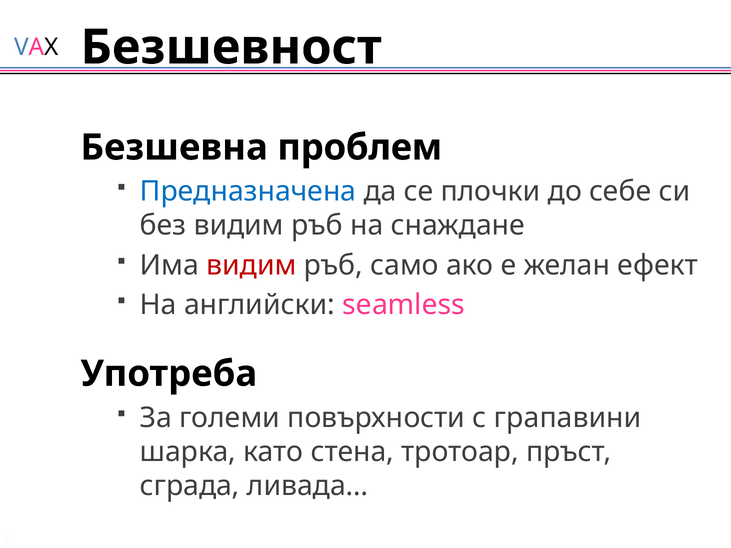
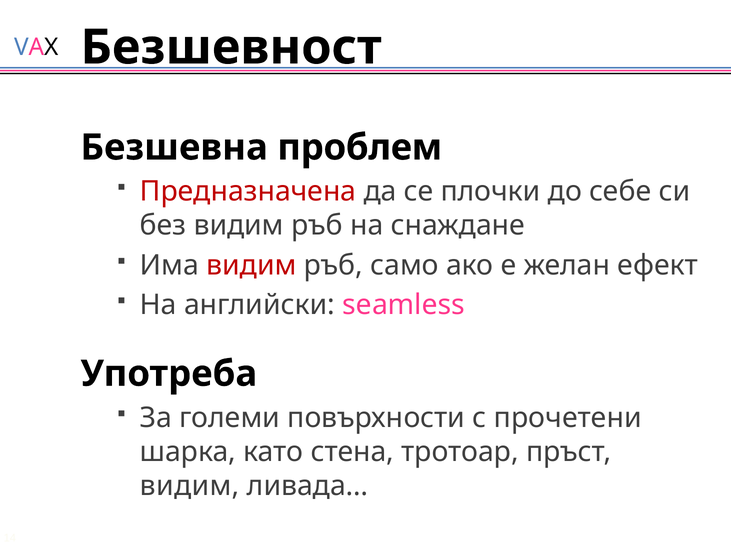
Предназначена colour: blue -> red
грапавини: грапавини -> прочетени
сграда at (190, 486): сграда -> видим
